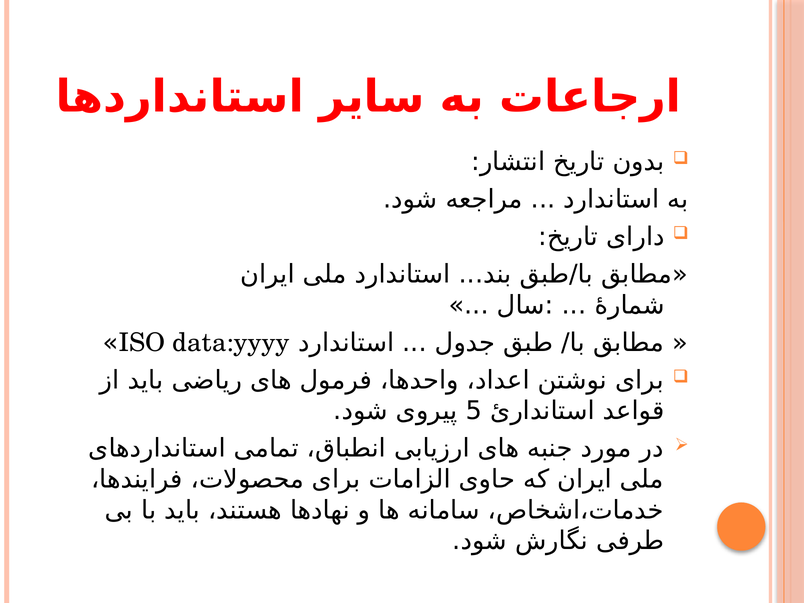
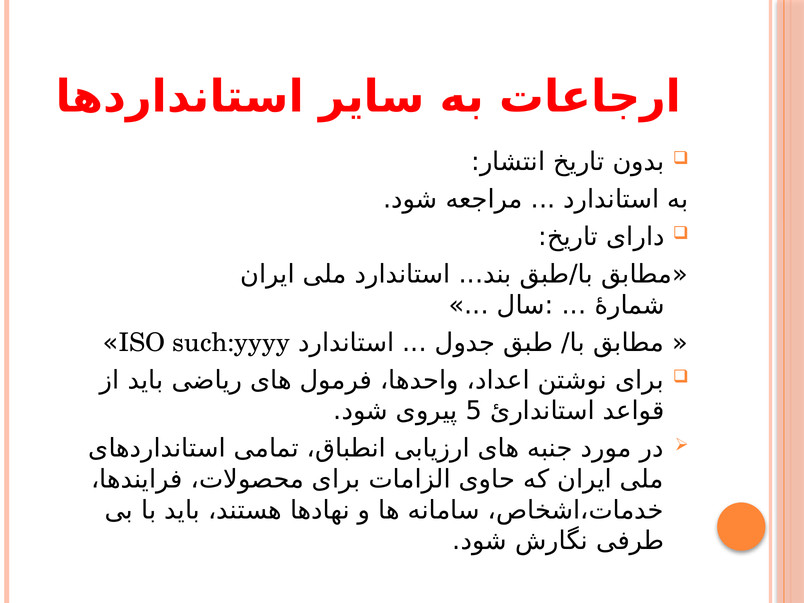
data:yyyy: data:yyyy -> such:yyyy
